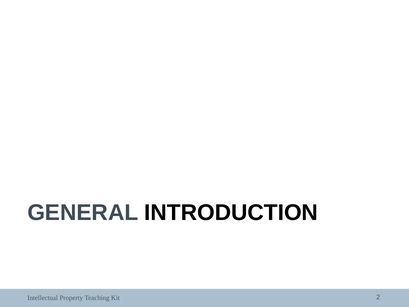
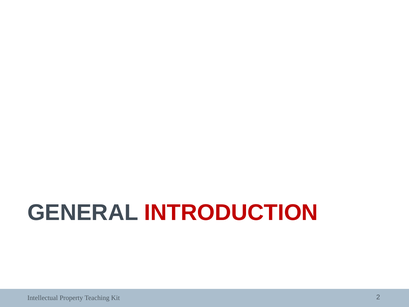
INTRODUCTION colour: black -> red
